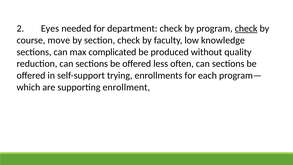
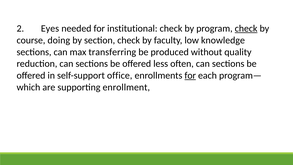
department: department -> institutional
move: move -> doing
complicated: complicated -> transferring
trying: trying -> office
for at (190, 75) underline: none -> present
